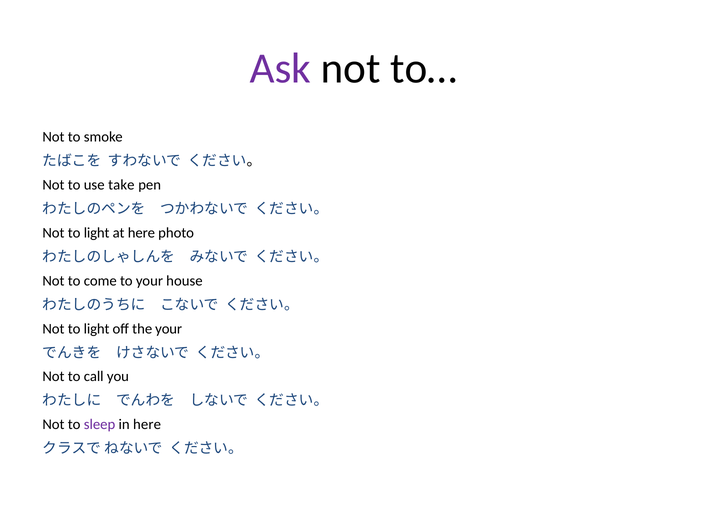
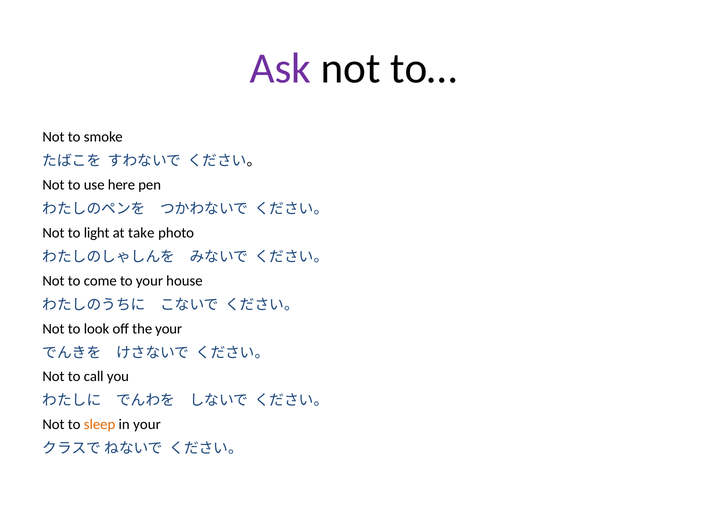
take: take -> here
at here: here -> take
light at (97, 329): light -> look
sleep colour: purple -> orange
in here: here -> your
